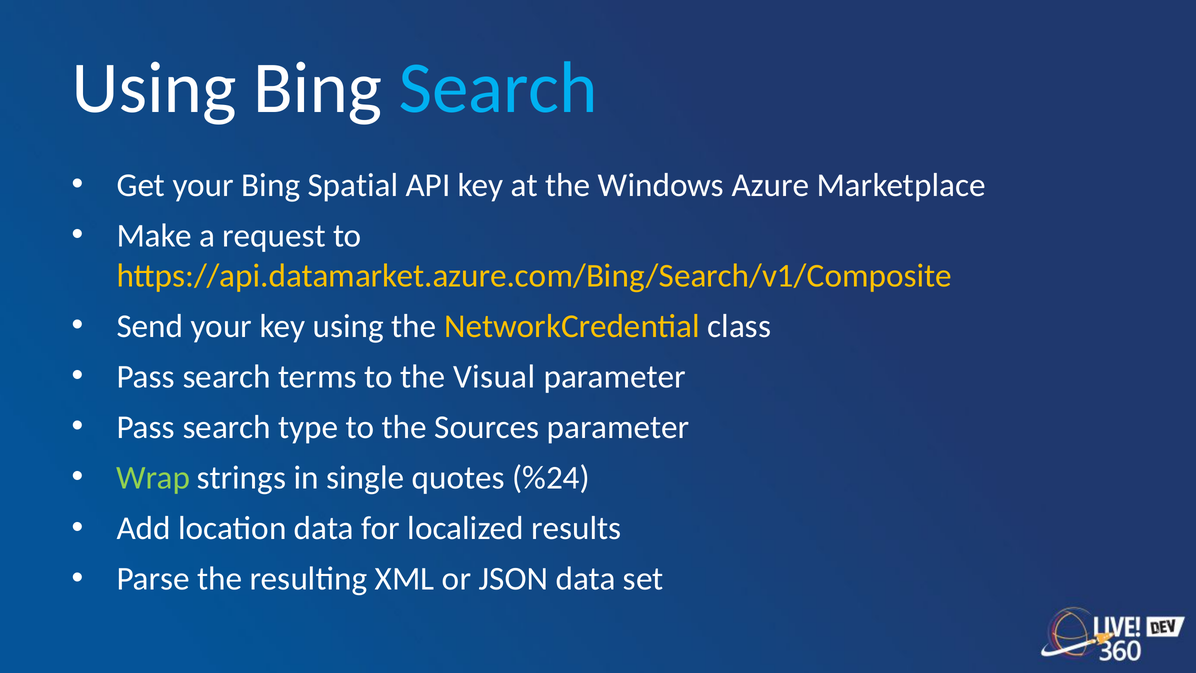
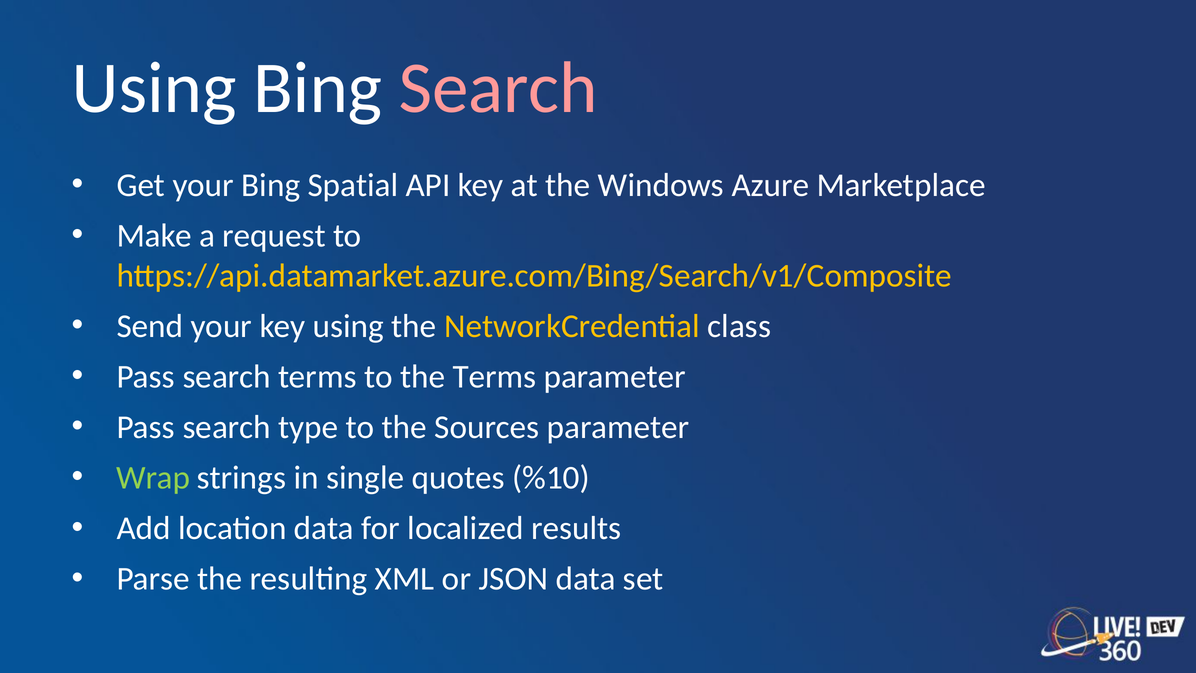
Search at (498, 88) colour: light blue -> pink
the Visual: Visual -> Terms
%24: %24 -> %10
